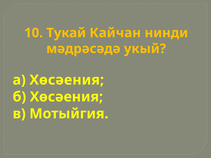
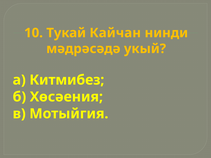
а Хөсәения: Хөсәения -> Китмибез
